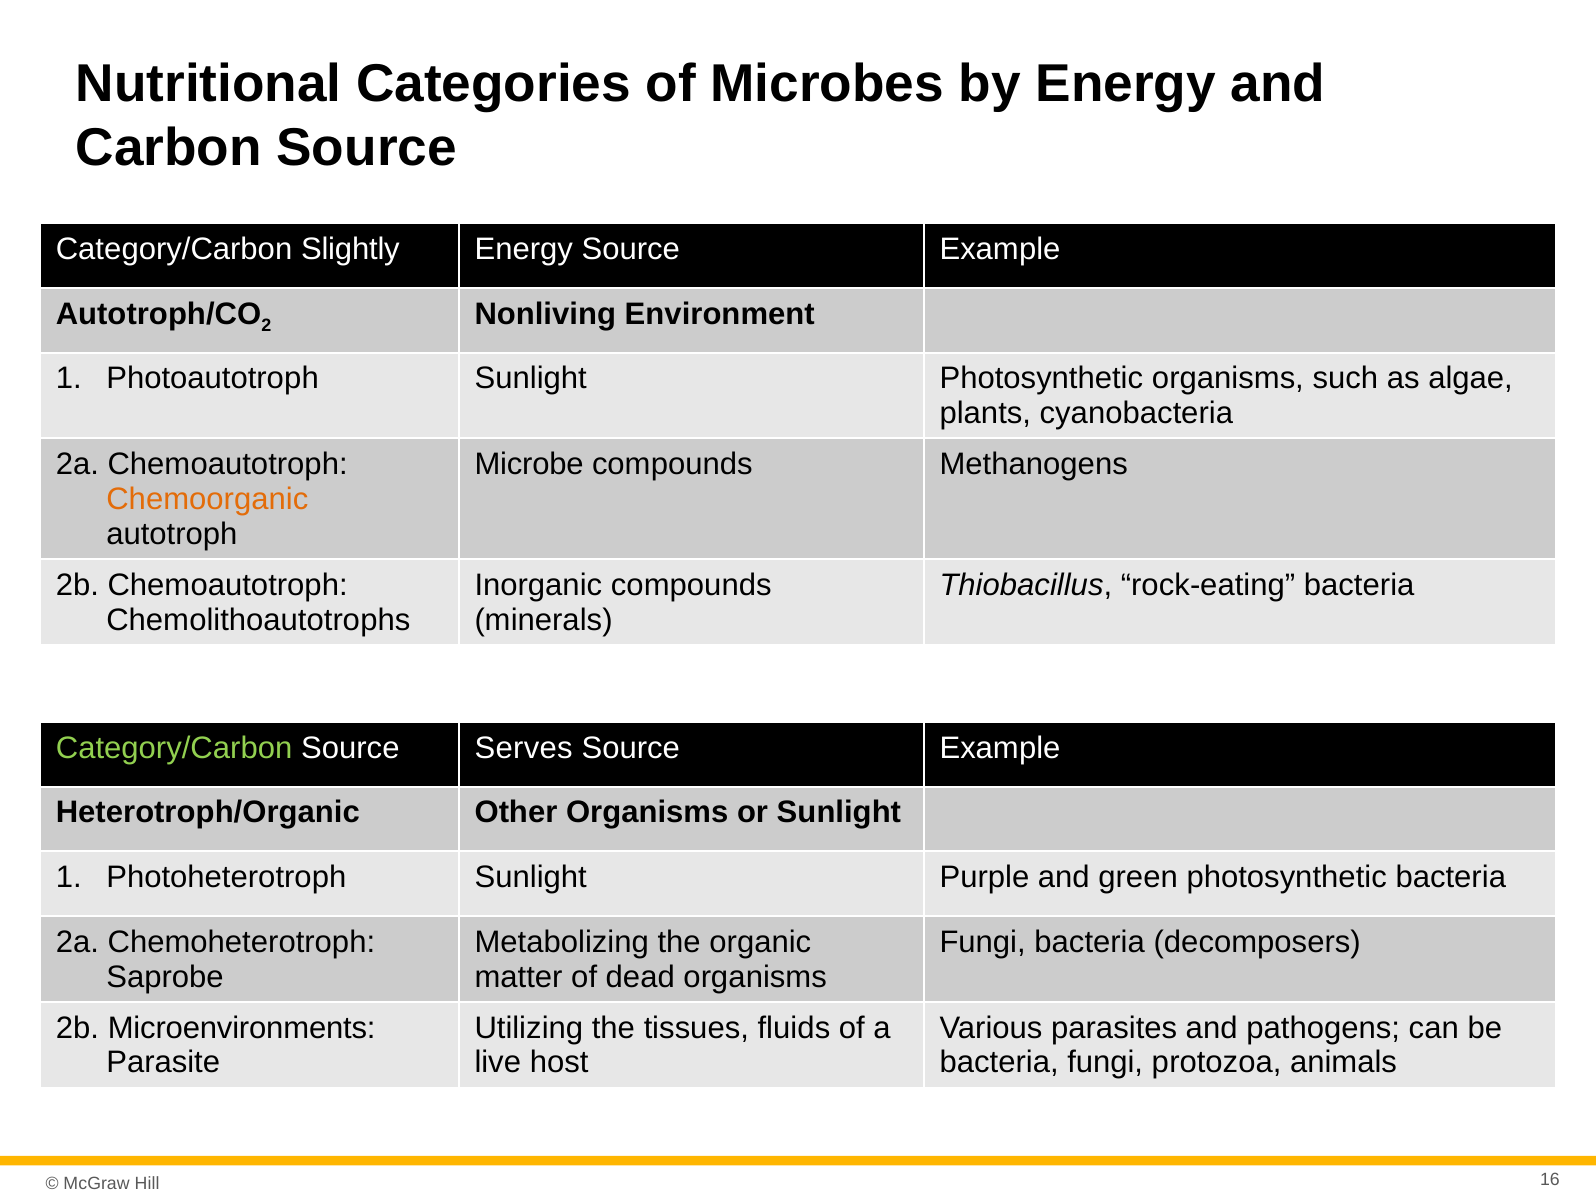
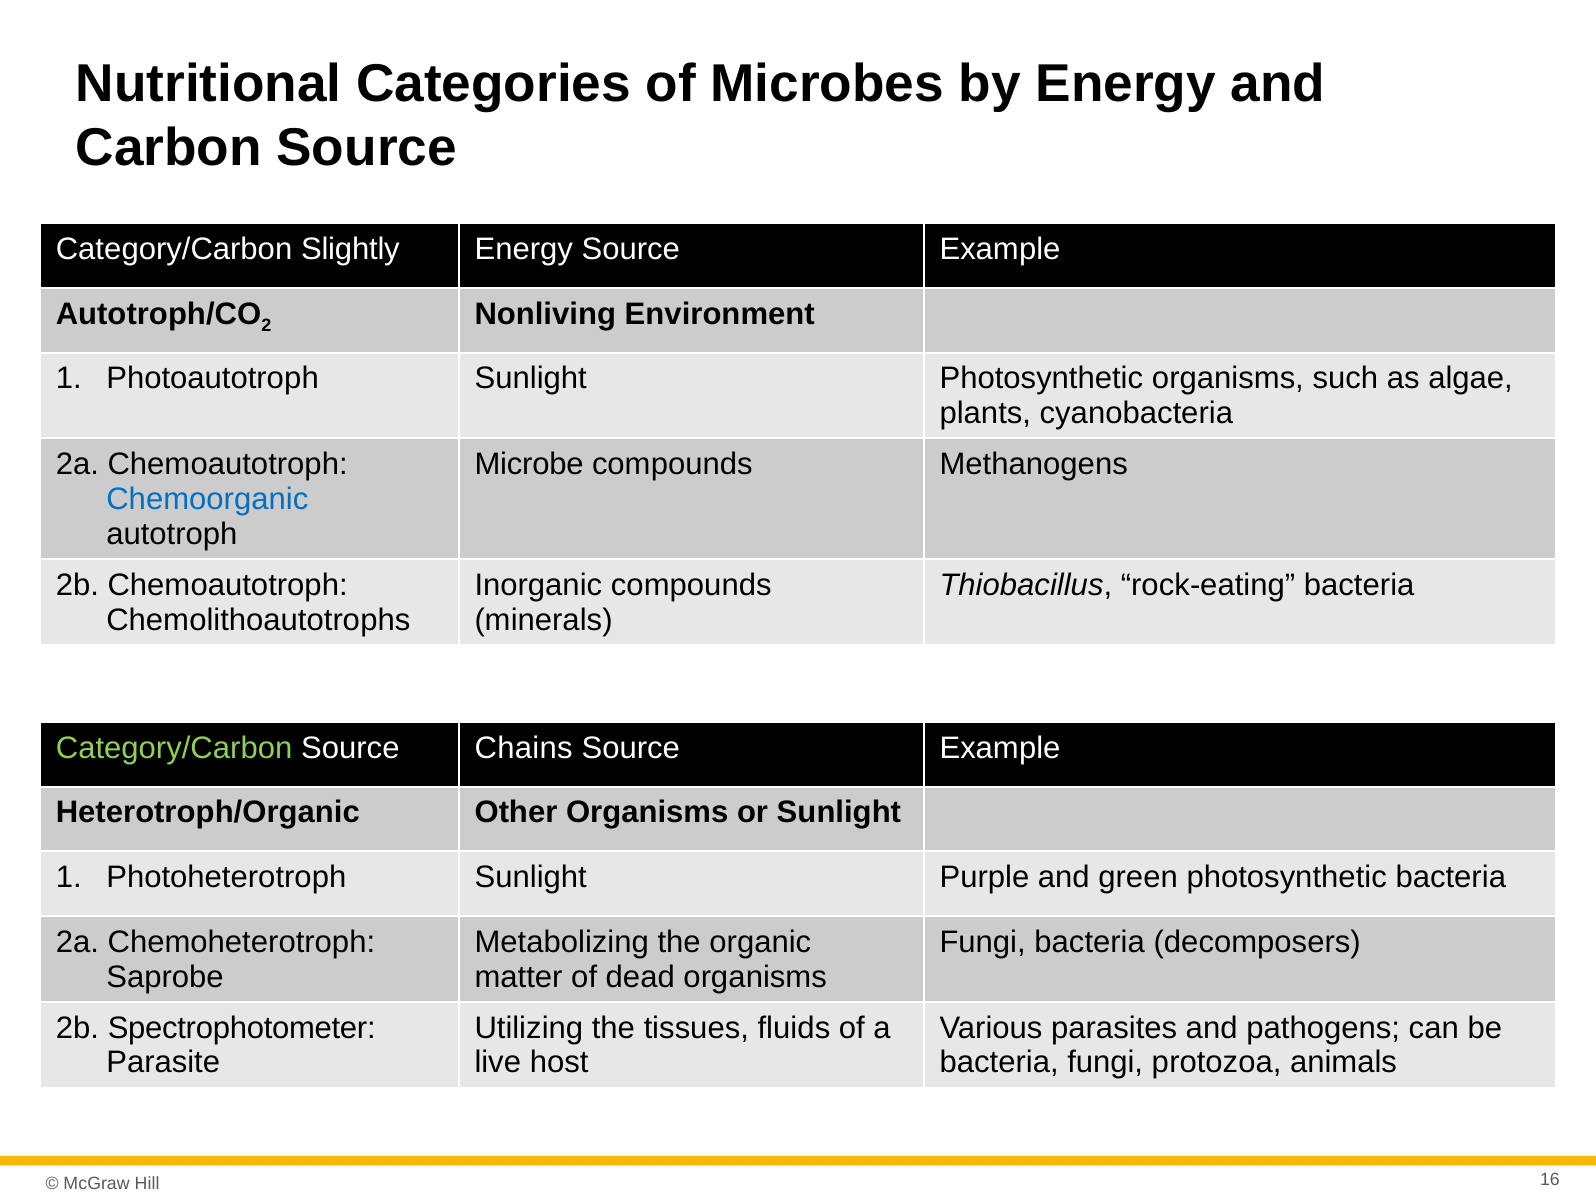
Chemoorganic colour: orange -> blue
Serves: Serves -> Chains
Microenvironments: Microenvironments -> Spectrophotometer
